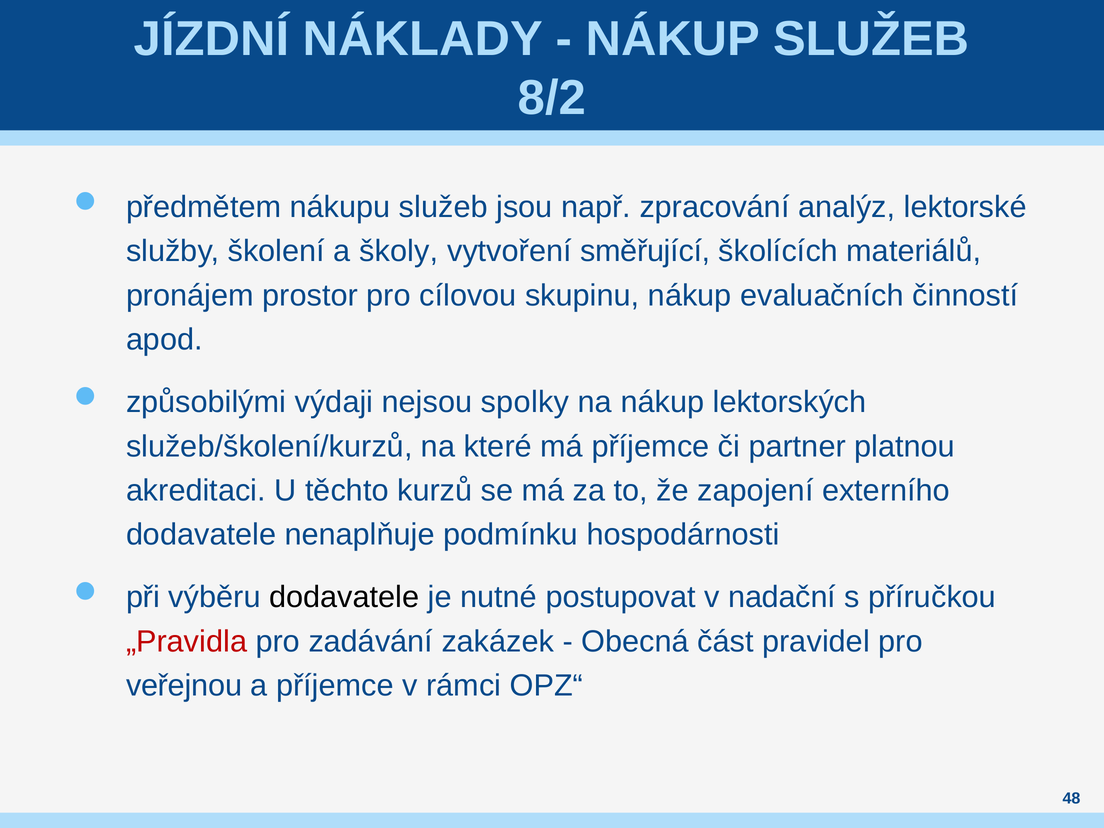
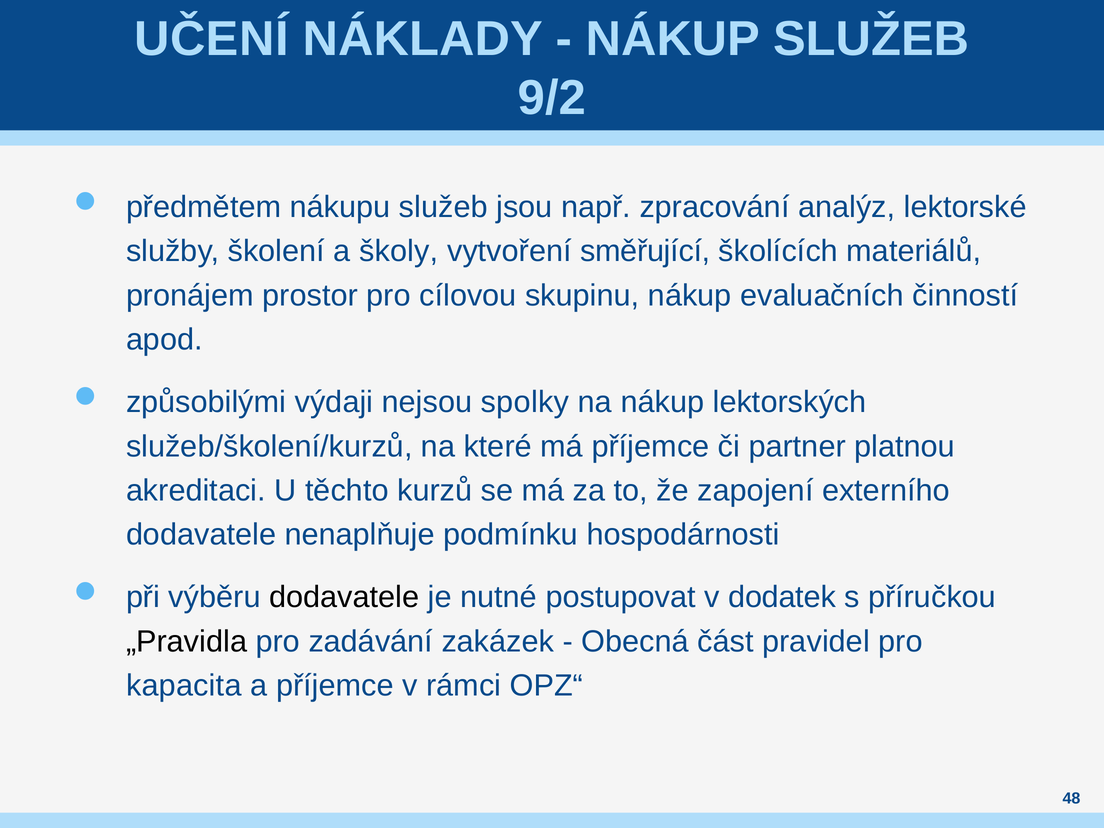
JÍZDNÍ: JÍZDNÍ -> UČENÍ
8/2: 8/2 -> 9/2
nadační: nadační -> dodatek
„Pravidla colour: red -> black
veřejnou: veřejnou -> kapacita
